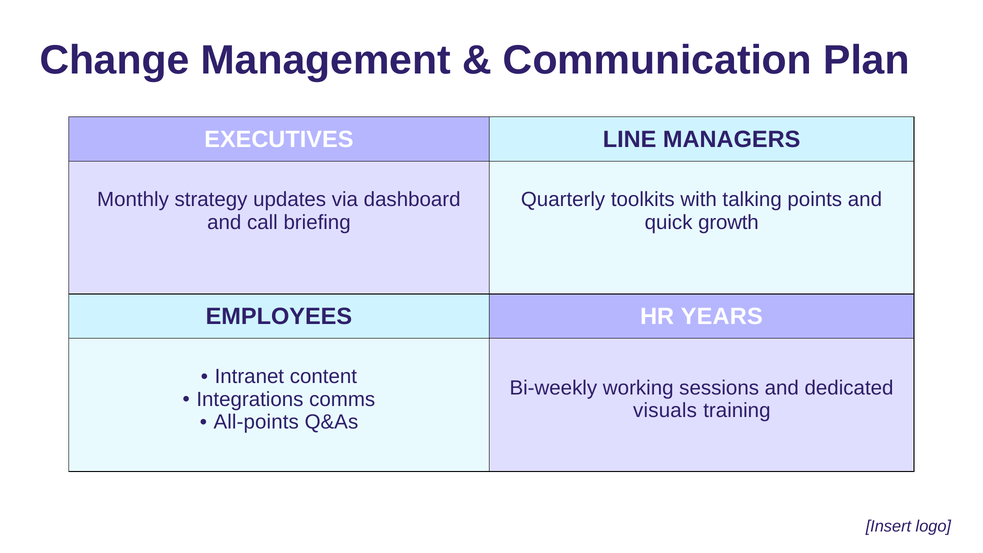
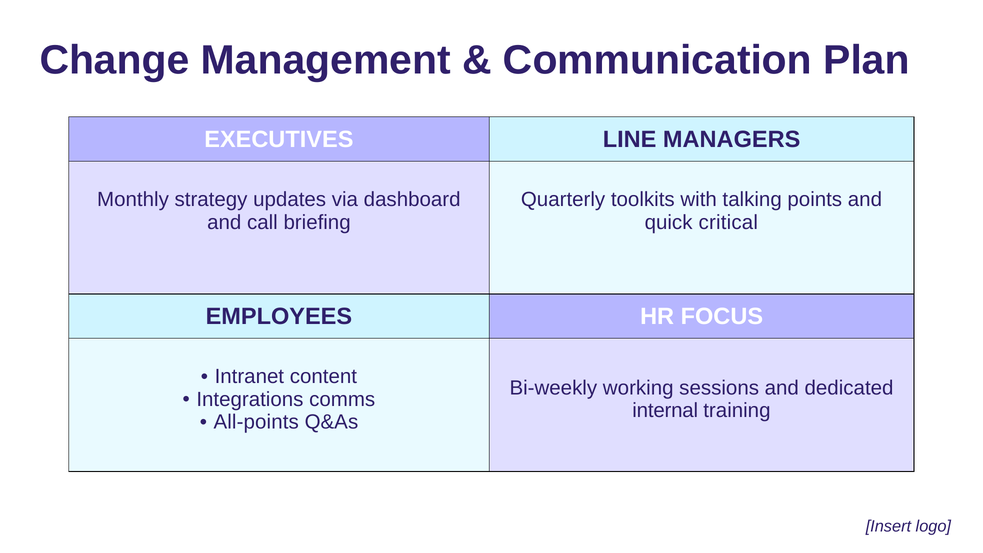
growth: growth -> critical
YEARS: YEARS -> FOCUS
visuals: visuals -> internal
